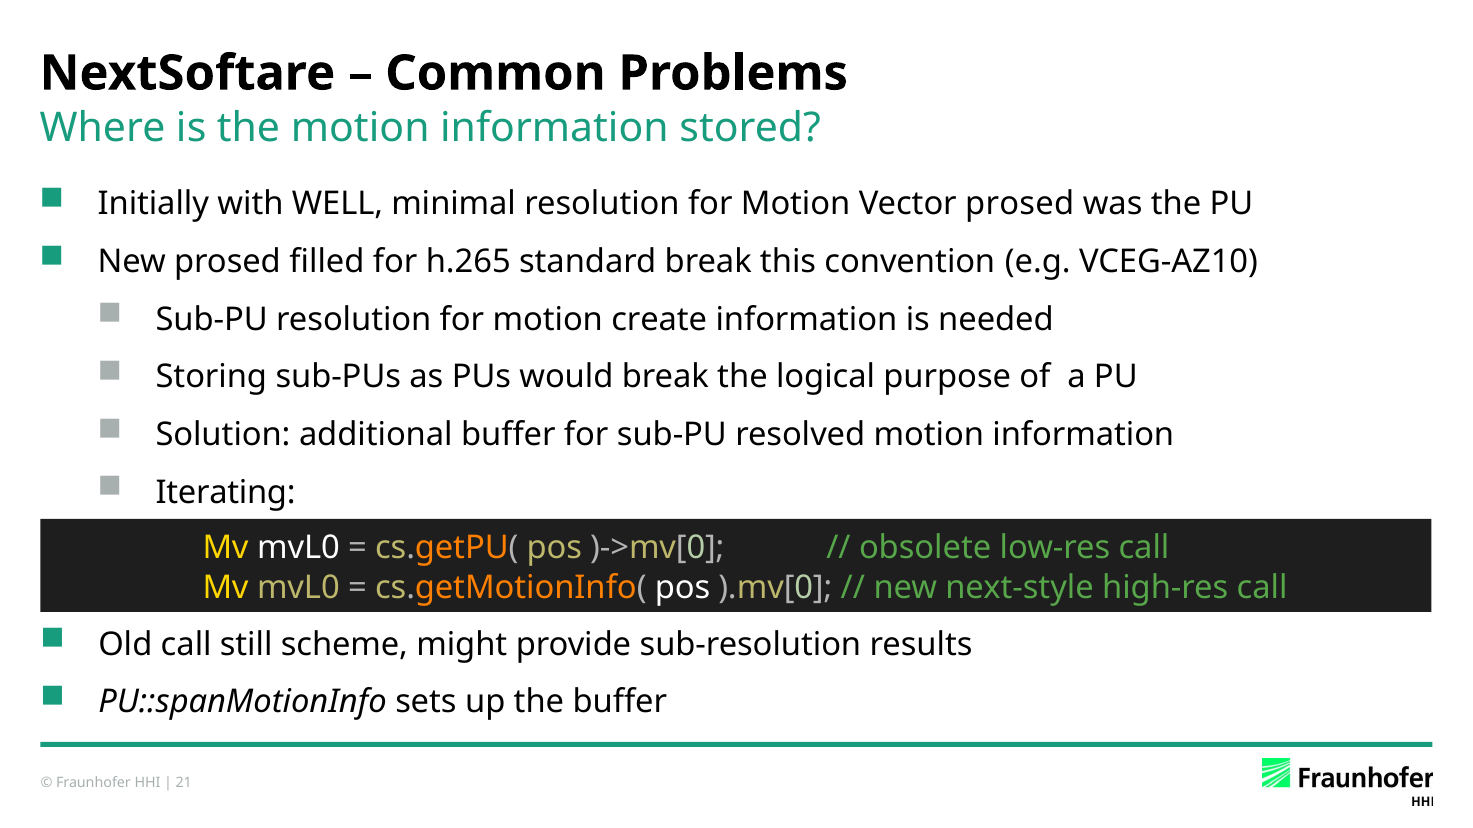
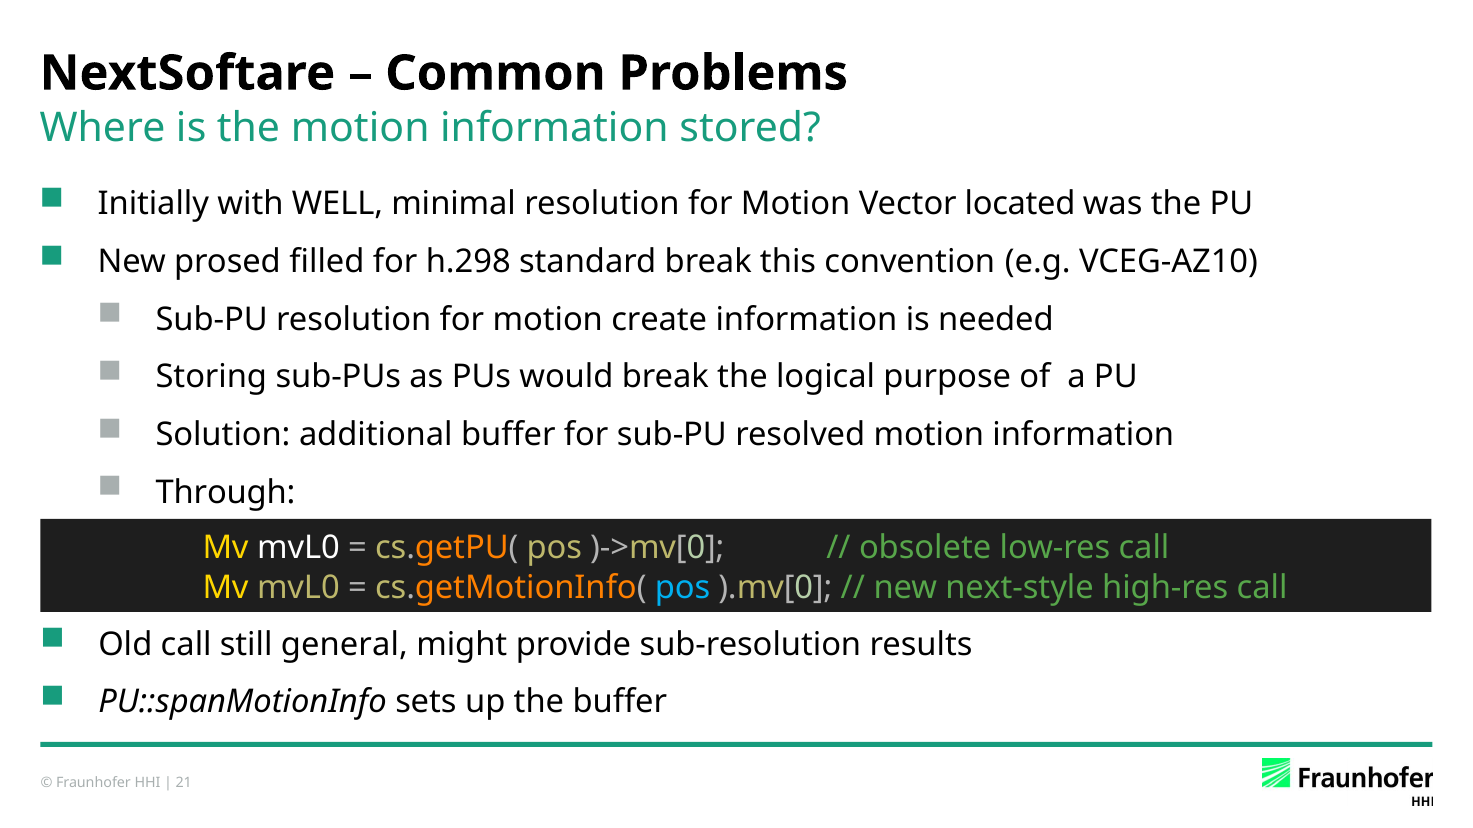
Vector prosed: prosed -> located
h.265: h.265 -> h.298
Iterating: Iterating -> Through
pos at (683, 588) colour: white -> light blue
scheme: scheme -> general
